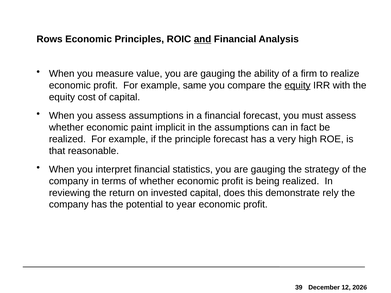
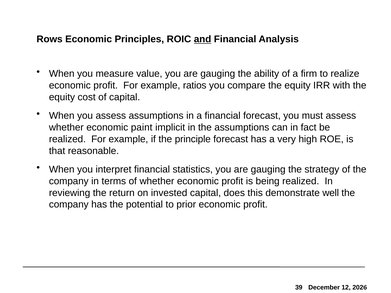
same: same -> ratios
equity at (298, 85) underline: present -> none
rely: rely -> well
year: year -> prior
